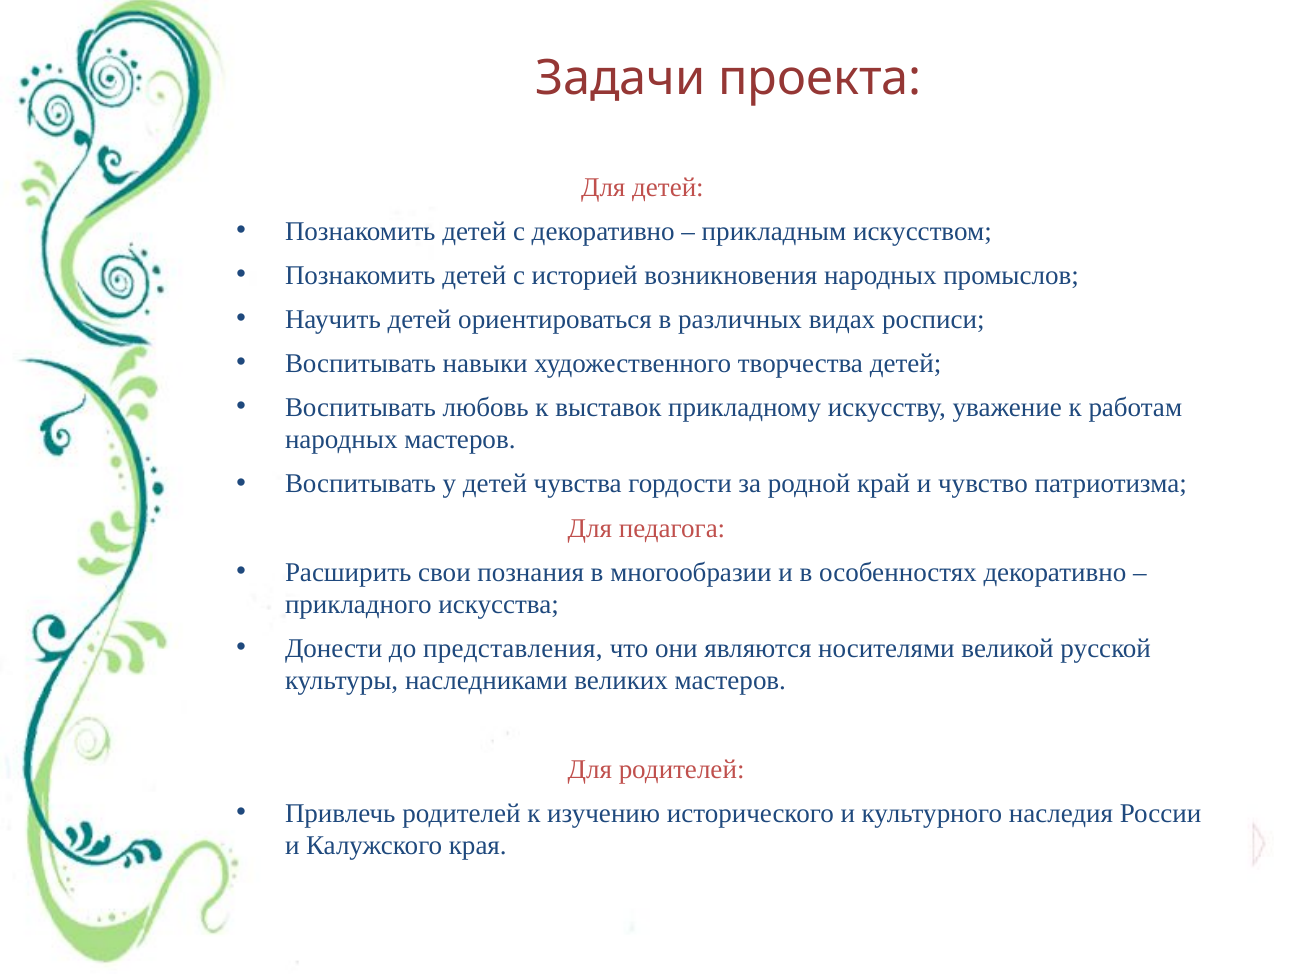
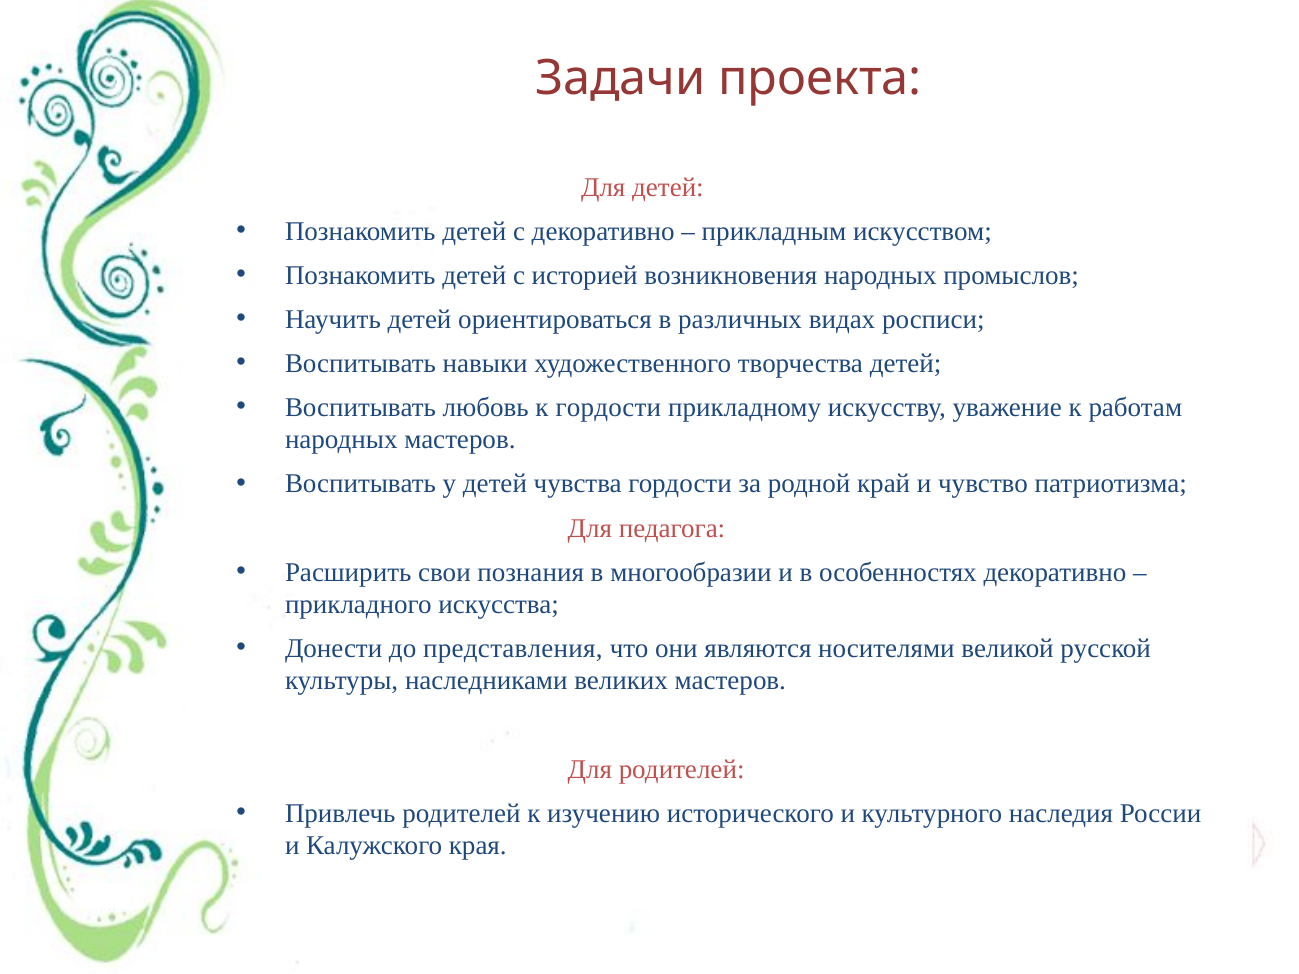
к выставок: выставок -> гордости
